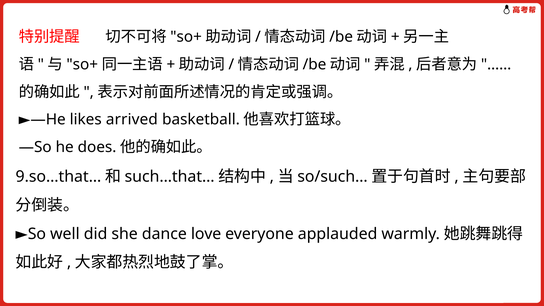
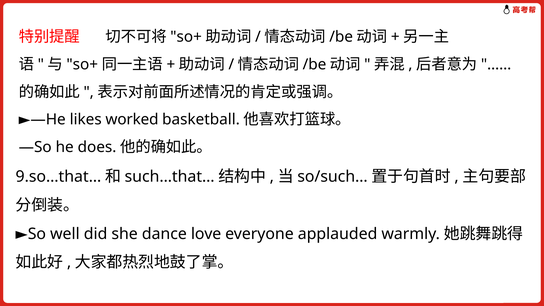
arrived: arrived -> worked
